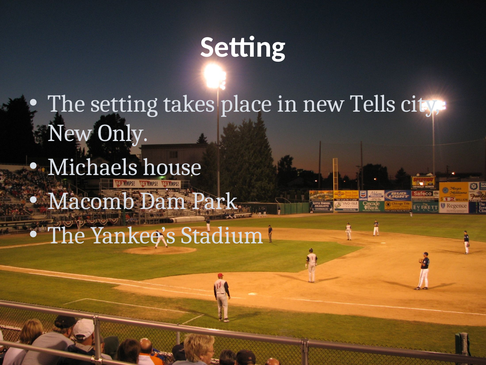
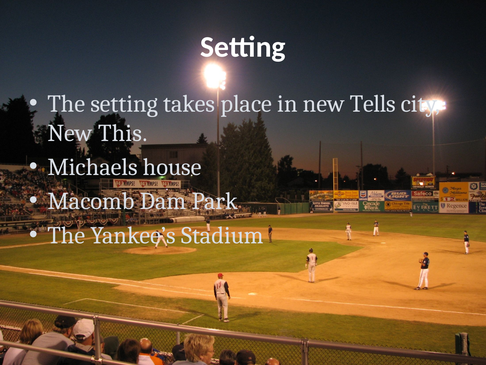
Only: Only -> This
